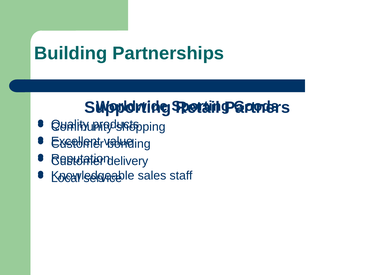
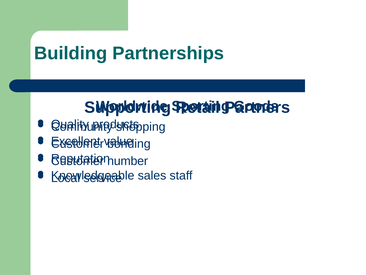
delivery: delivery -> number
